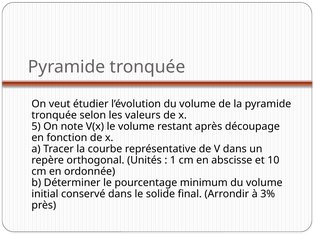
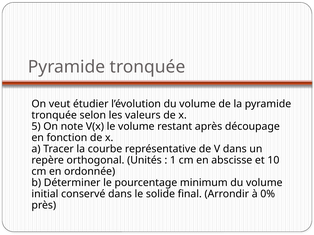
3%: 3% -> 0%
